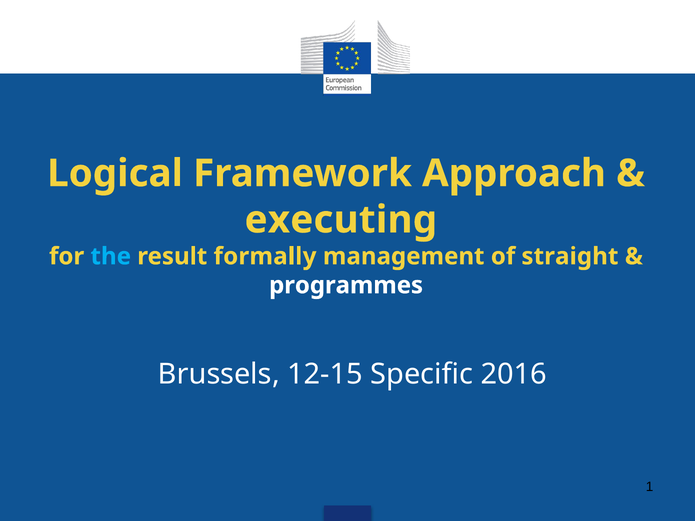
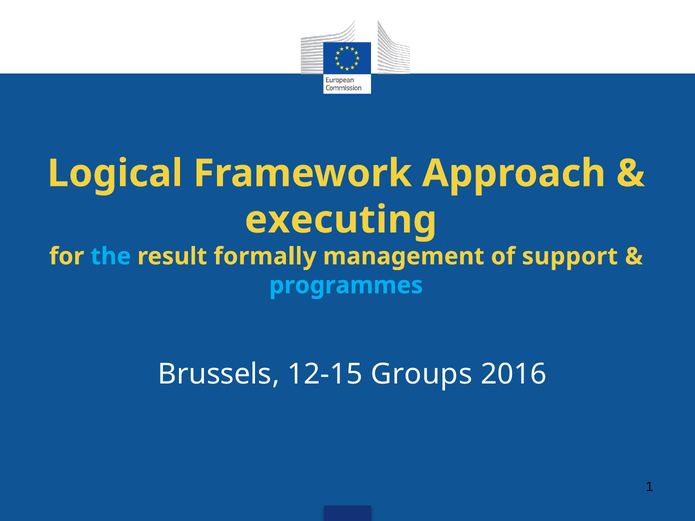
straight: straight -> support
programmes colour: white -> light blue
Specific: Specific -> Groups
